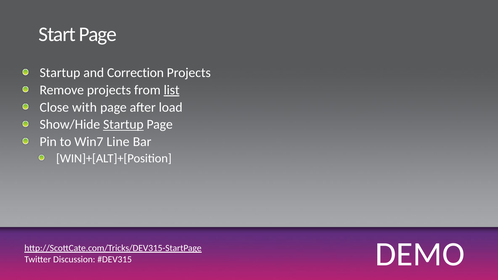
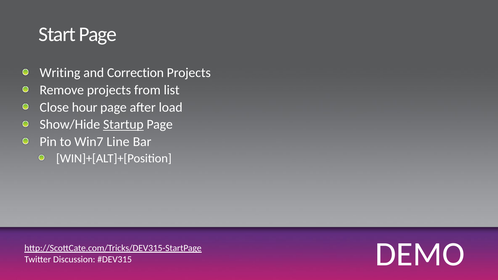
Startup at (60, 73): Startup -> Writing
list underline: present -> none
with: with -> hour
